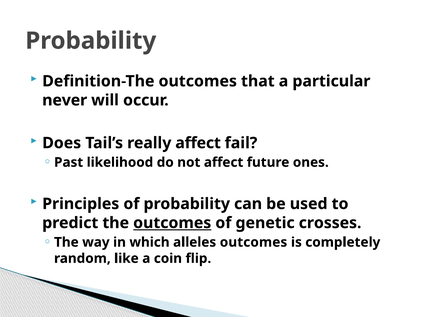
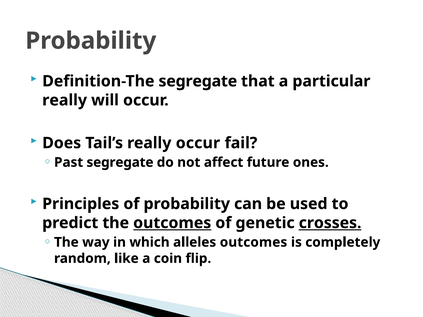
Definition-The outcomes: outcomes -> segregate
never at (65, 100): never -> really
really affect: affect -> occur
Past likelihood: likelihood -> segregate
crosses underline: none -> present
